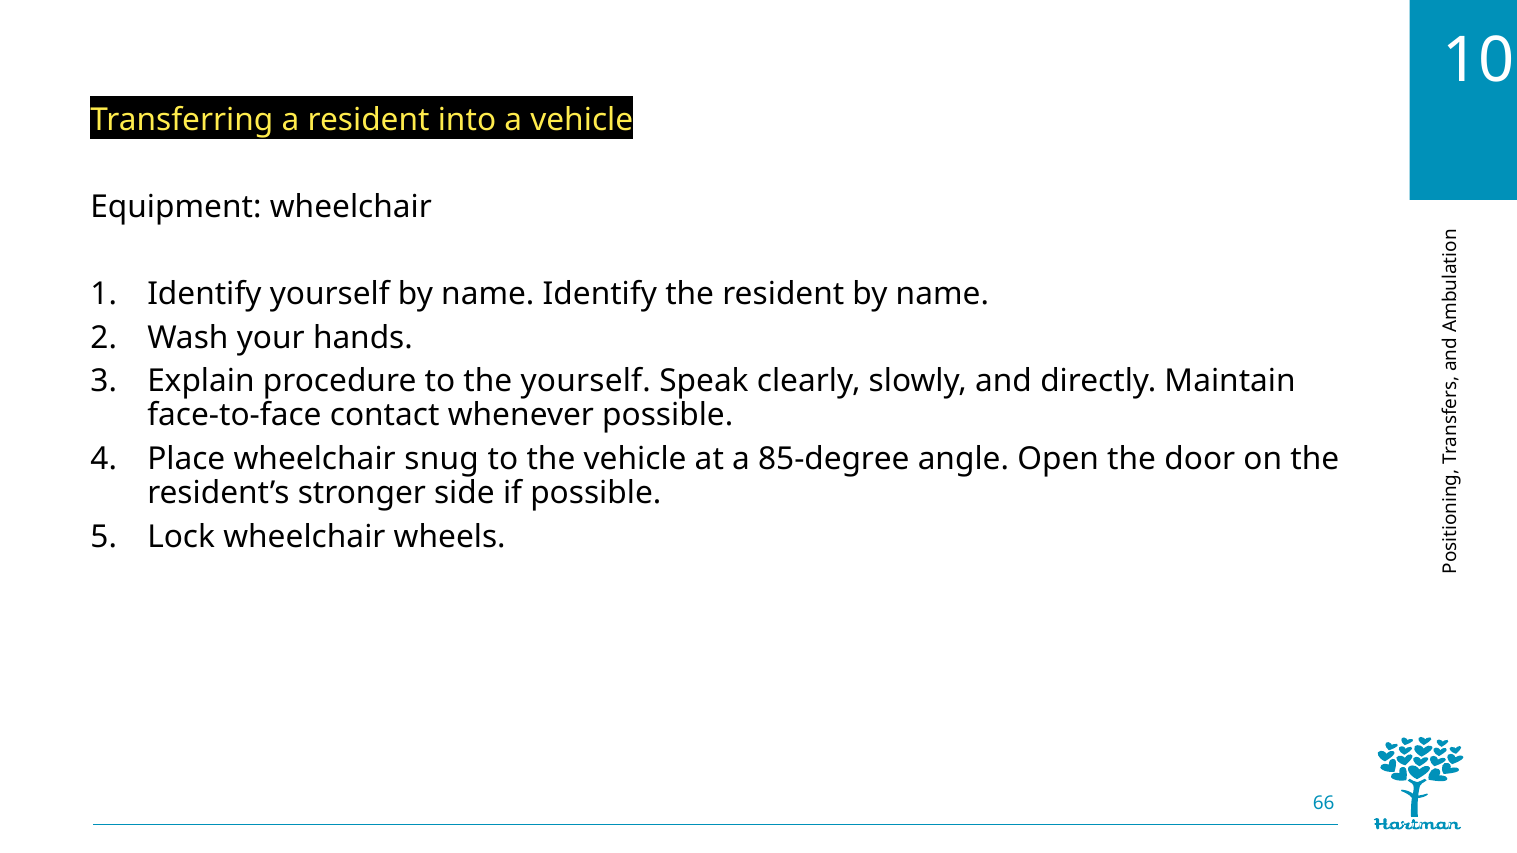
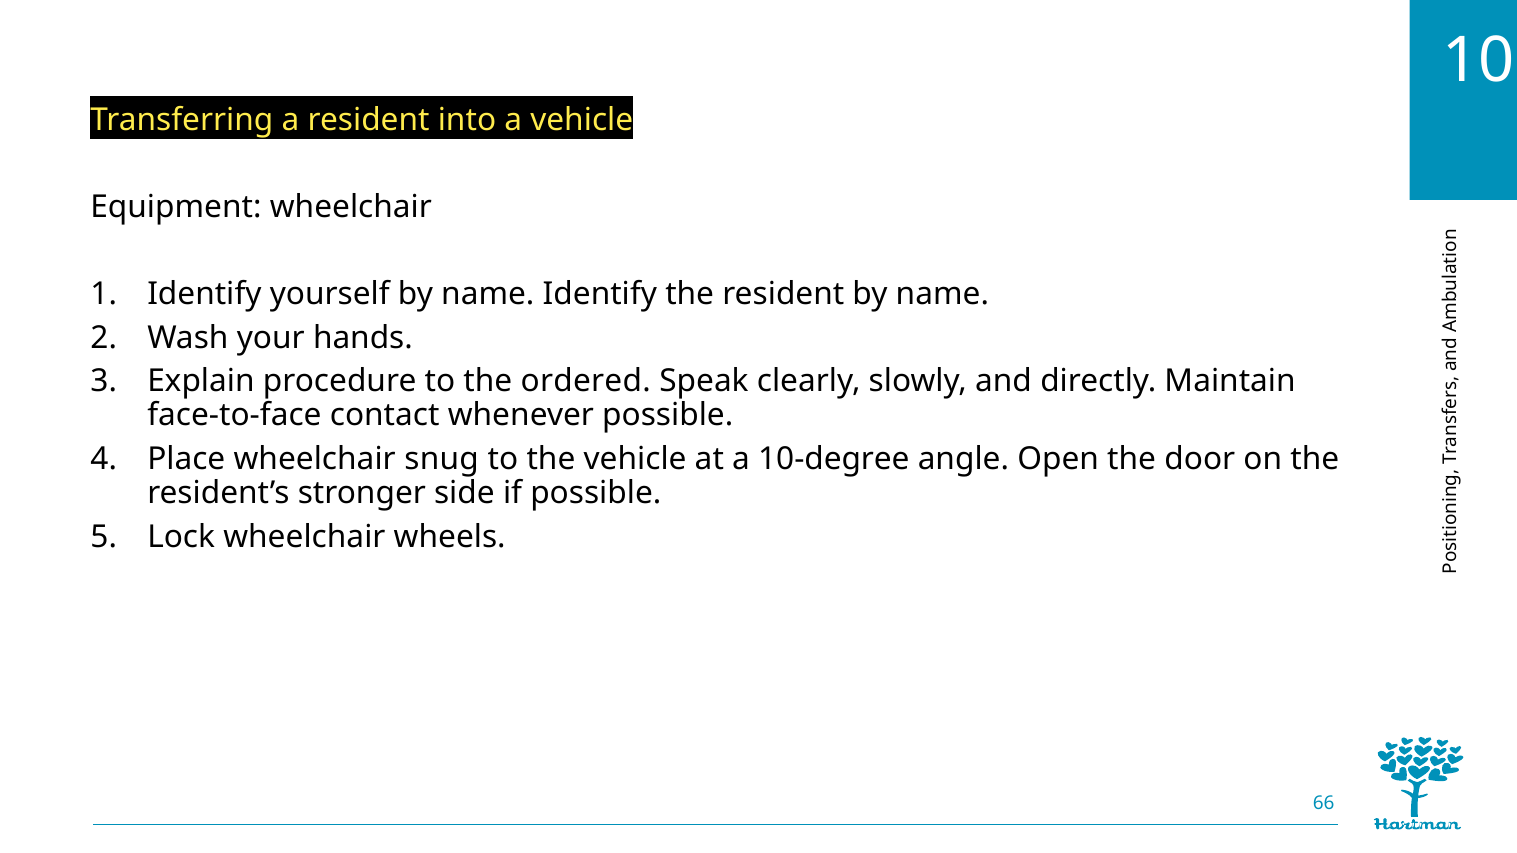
the yourself: yourself -> ordered
85-degree: 85-degree -> 10-degree
